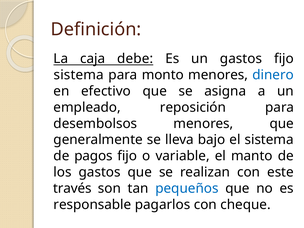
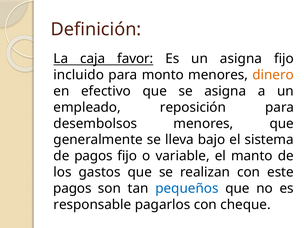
debe: debe -> favor
un gastos: gastos -> asigna
sistema at (79, 75): sistema -> incluido
dinero colour: blue -> orange
través at (72, 188): través -> pagos
